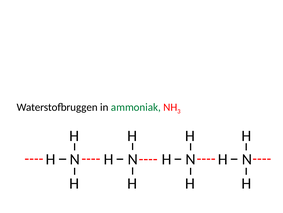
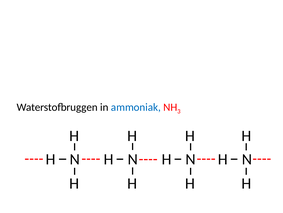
ammoniak colour: green -> blue
